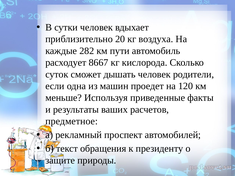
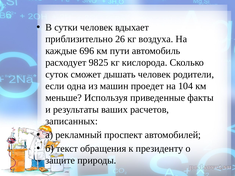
20: 20 -> 26
282: 282 -> 696
8667: 8667 -> 9825
120: 120 -> 104
предметное: предметное -> записанных
